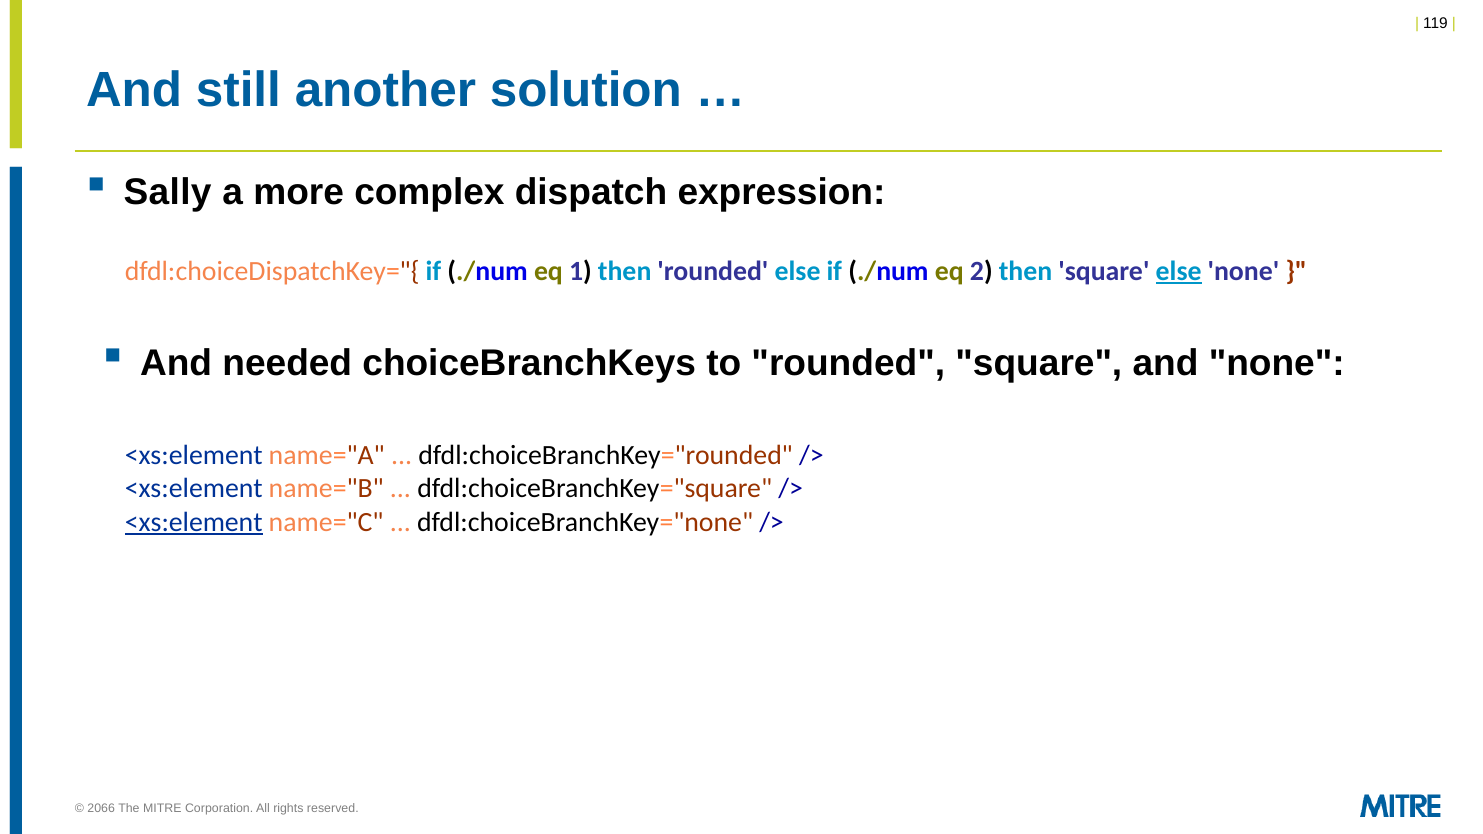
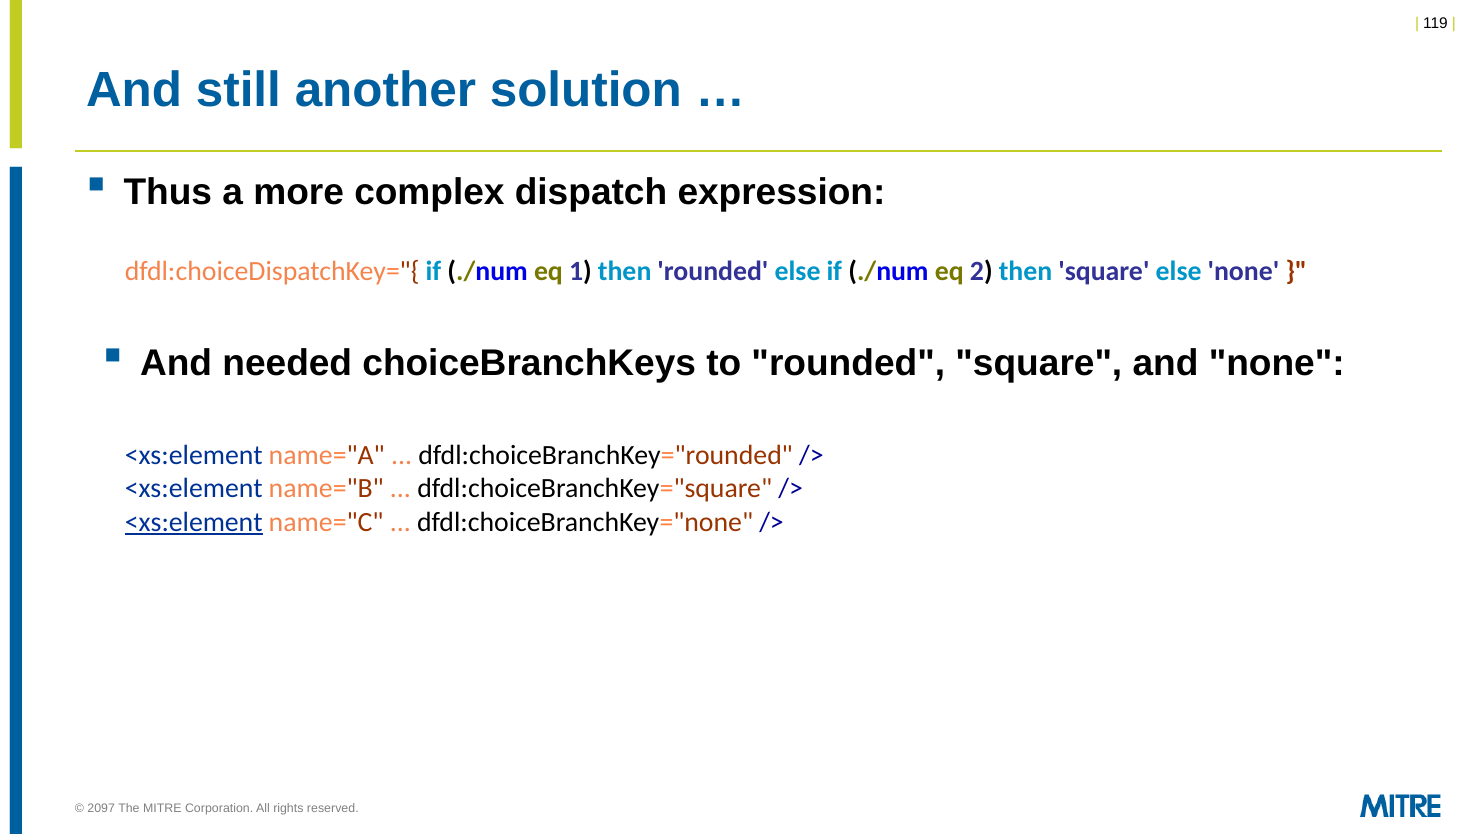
Sally: Sally -> Thus
else at (1179, 271) underline: present -> none
2066: 2066 -> 2097
